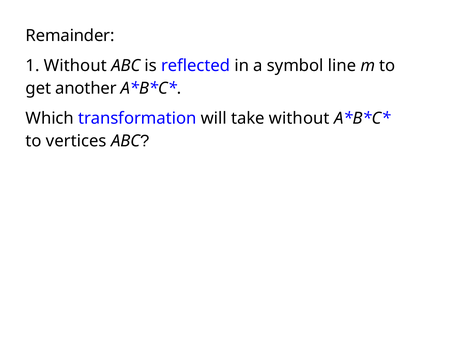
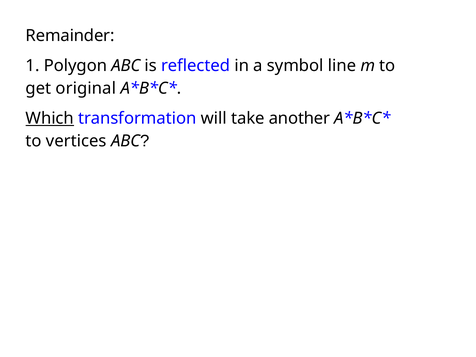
1 Without: Without -> Polygon
another: another -> original
Which underline: none -> present
take without: without -> another
